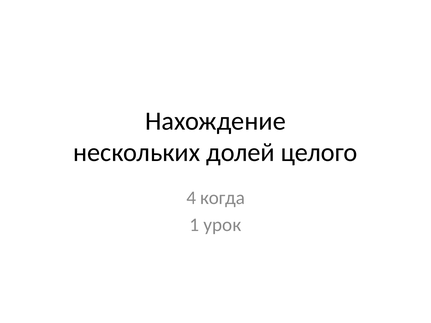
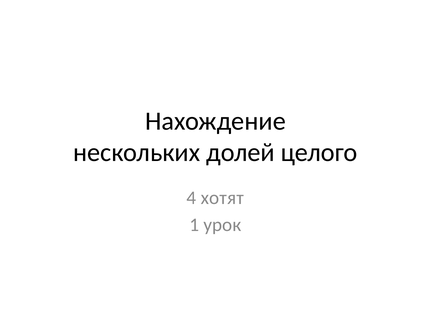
когда: когда -> хотят
